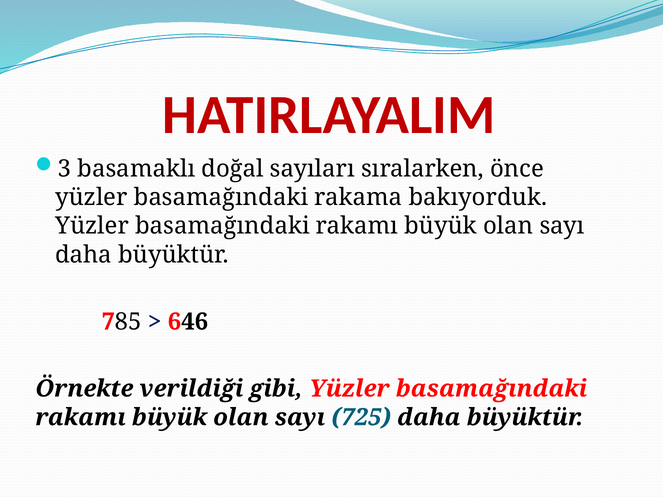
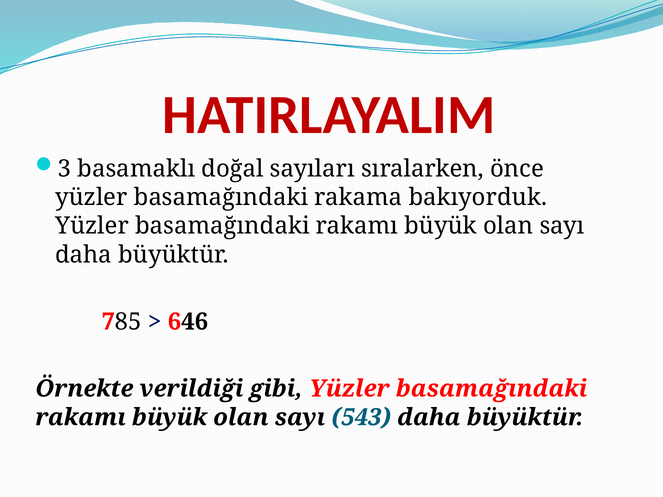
725: 725 -> 543
